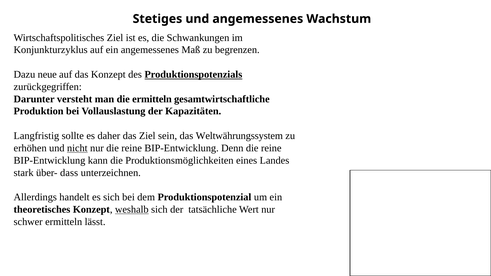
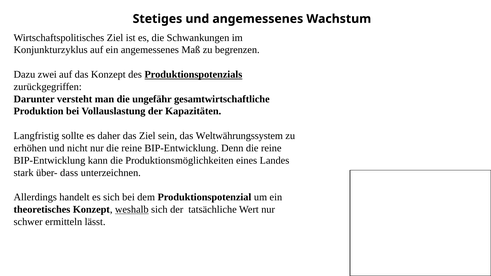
neue: neue -> zwei
die ermitteln: ermitteln -> ungefähr
nicht underline: present -> none
